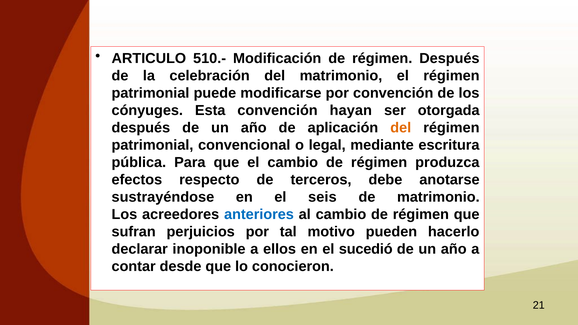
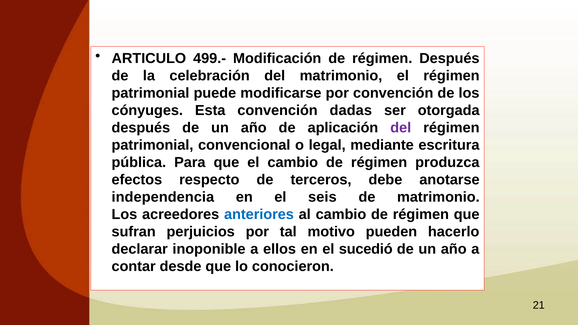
510.-: 510.- -> 499.-
hayan: hayan -> dadas
del at (401, 128) colour: orange -> purple
sustrayéndose: sustrayéndose -> independencia
